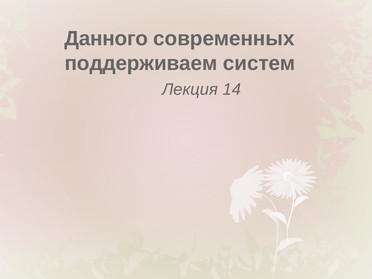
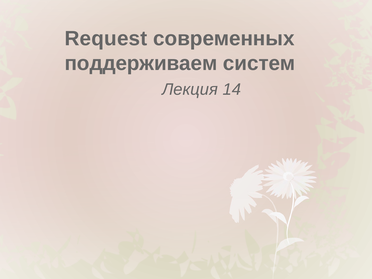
Данного: Данного -> Request
